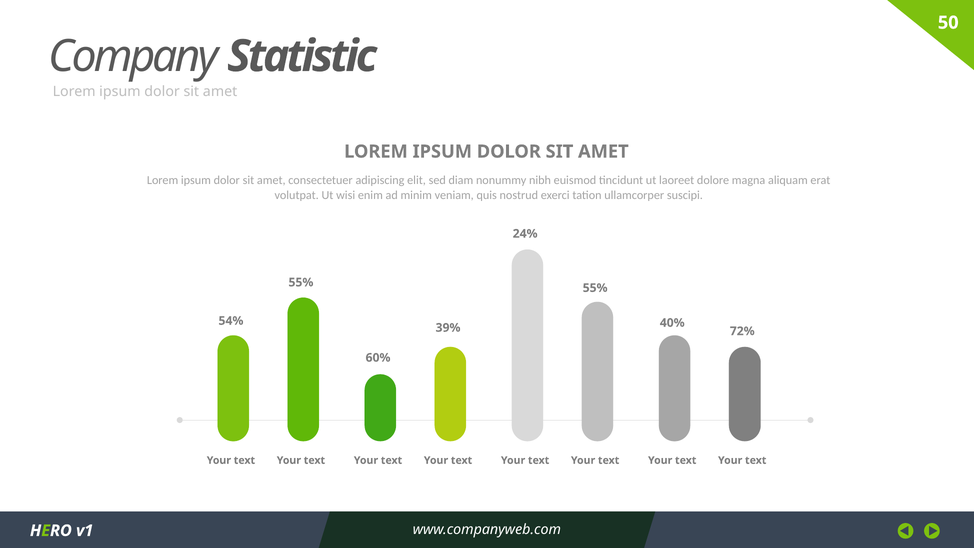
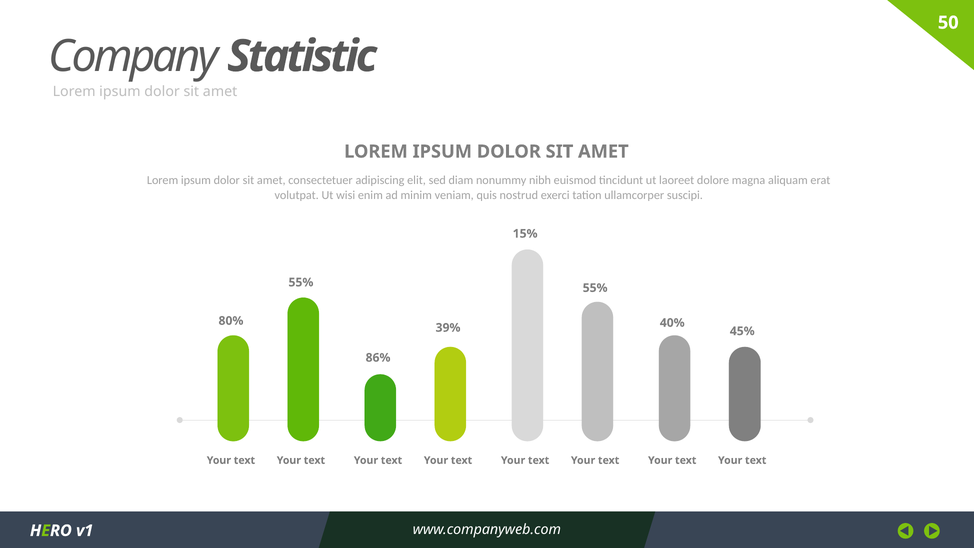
24%: 24% -> 15%
54%: 54% -> 80%
72%: 72% -> 45%
60%: 60% -> 86%
